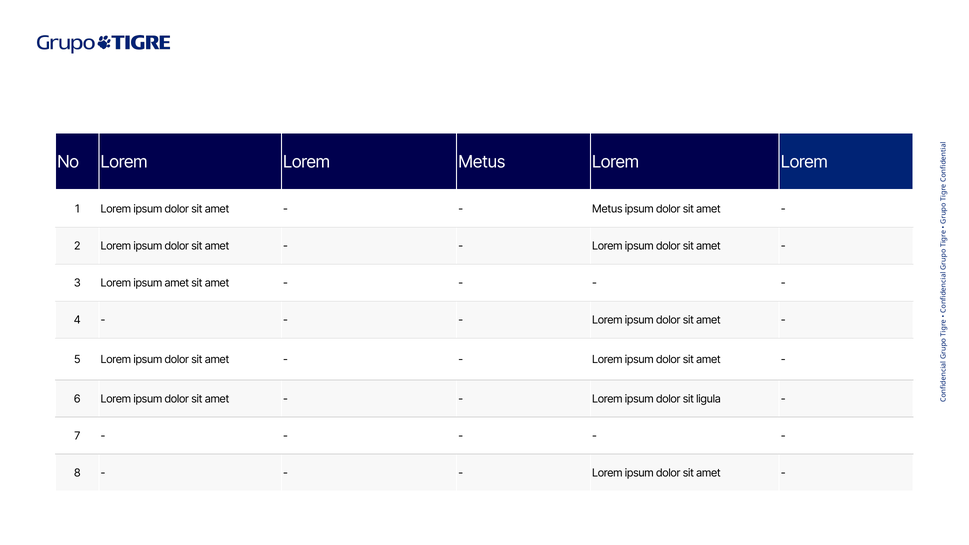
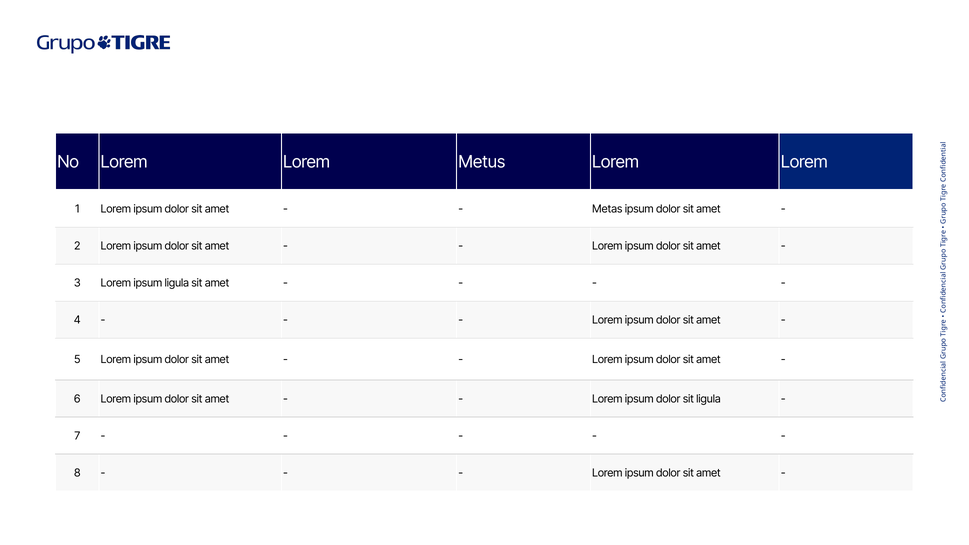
Metus at (607, 209): Metus -> Metas
ipsum amet: amet -> ligula
